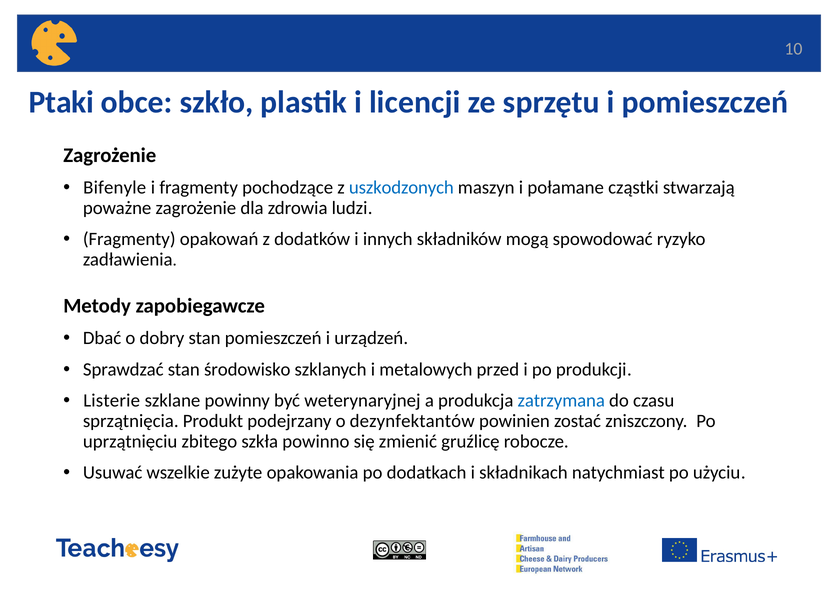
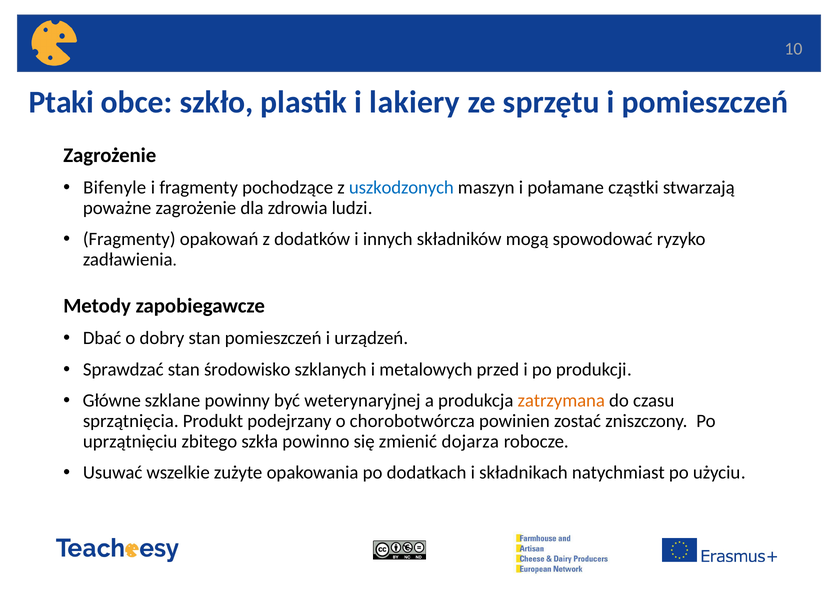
licencji: licencji -> lakiery
Listerie: Listerie -> Główne
zatrzymana colour: blue -> orange
dezynfektantów: dezynfektantów -> chorobotwórcza
gruźlicę: gruźlicę -> dojarza
